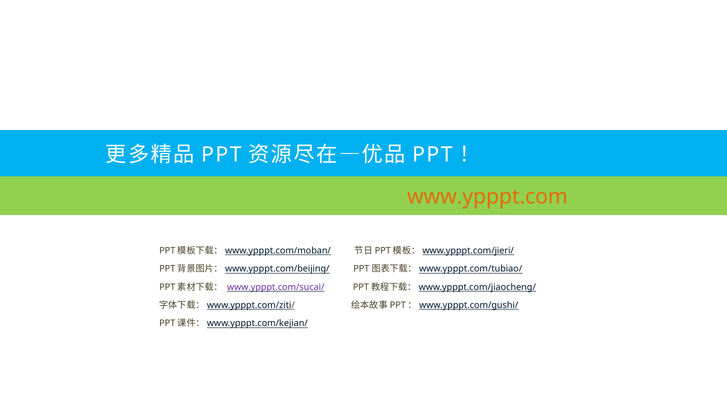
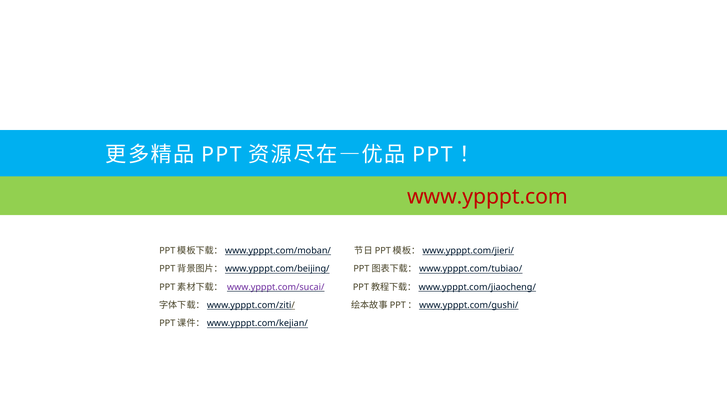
www.ypppt.com colour: orange -> red
